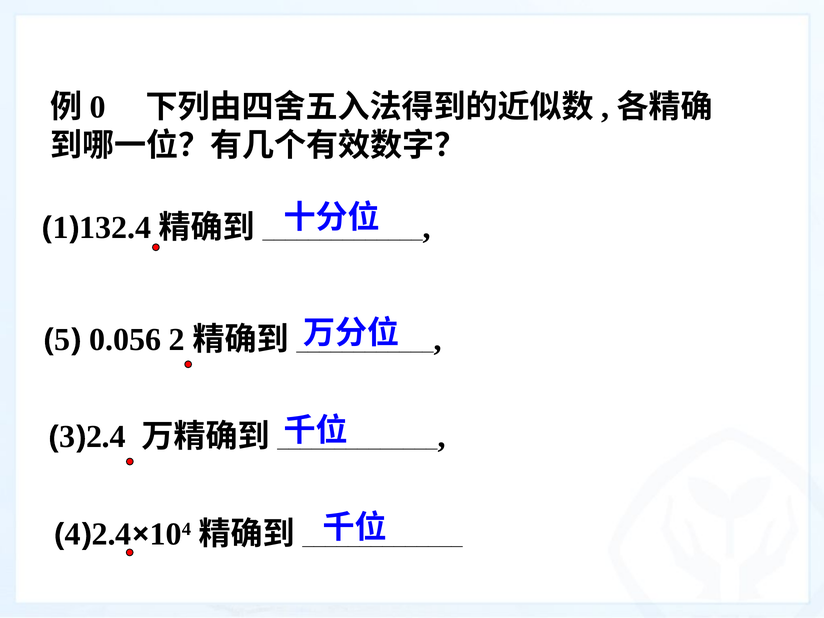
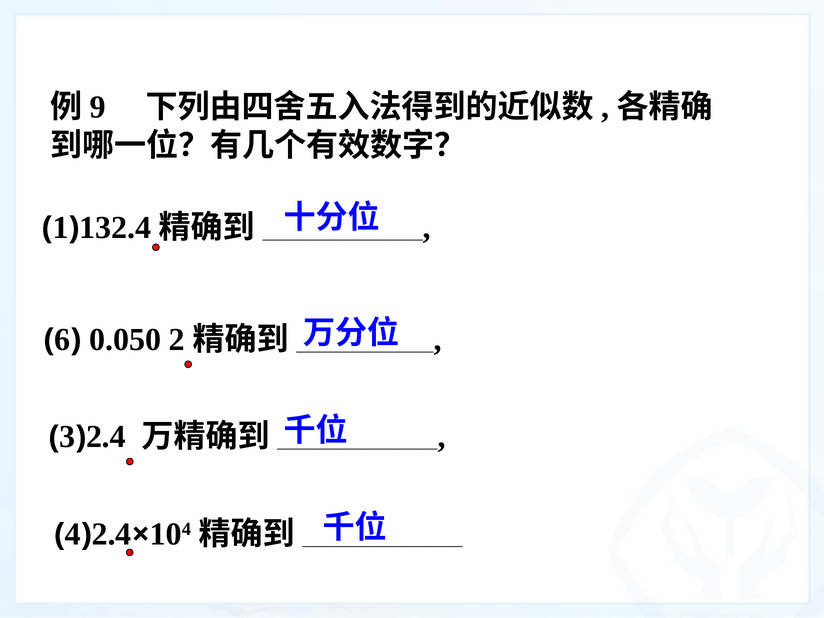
0: 0 -> 9
5: 5 -> 6
0.056: 0.056 -> 0.050
